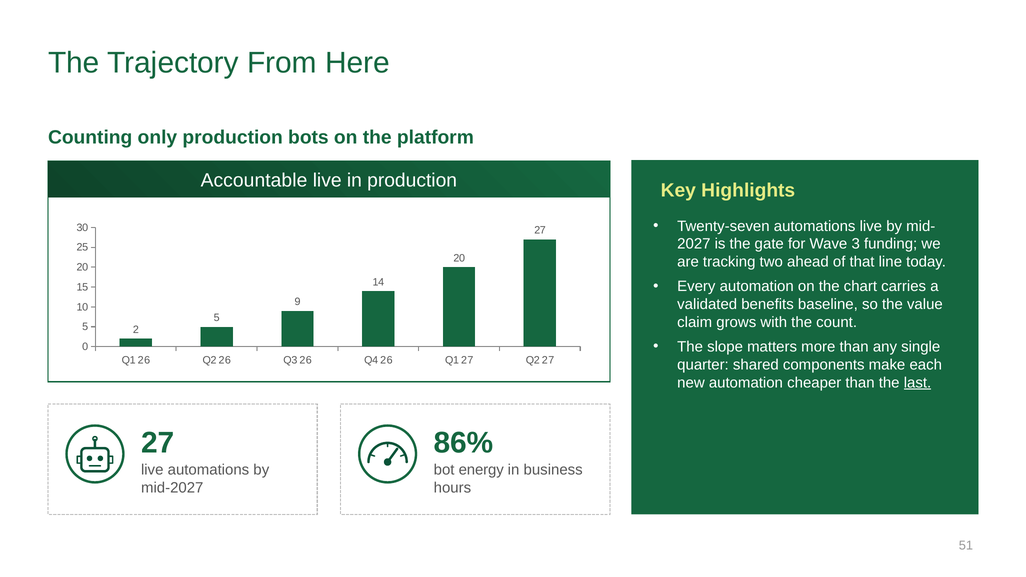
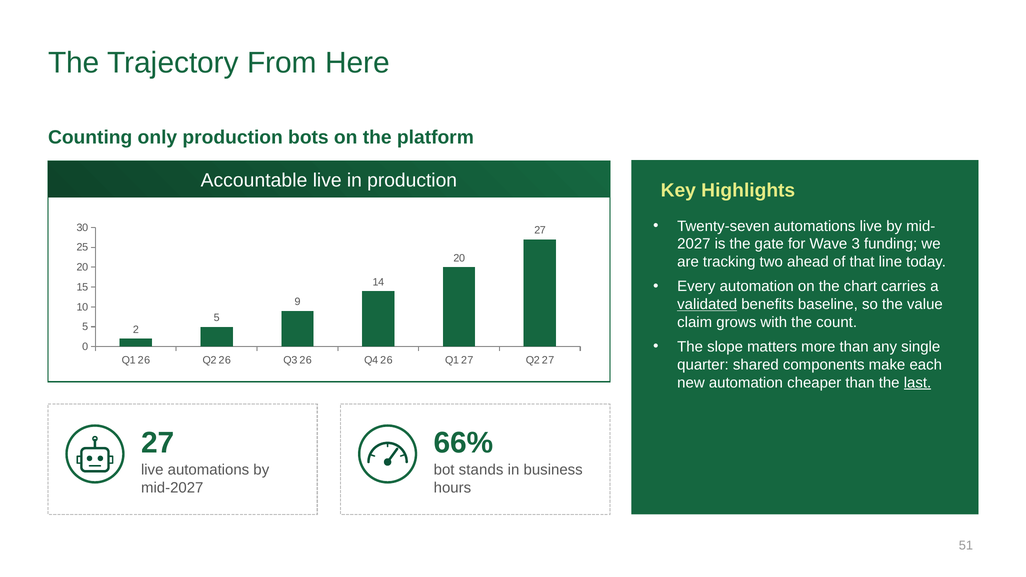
validated underline: none -> present
86%: 86% -> 66%
energy: energy -> stands
